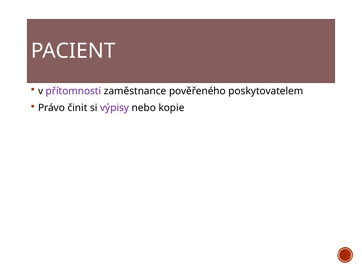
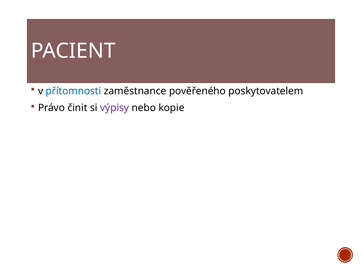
přítomnosti colour: purple -> blue
